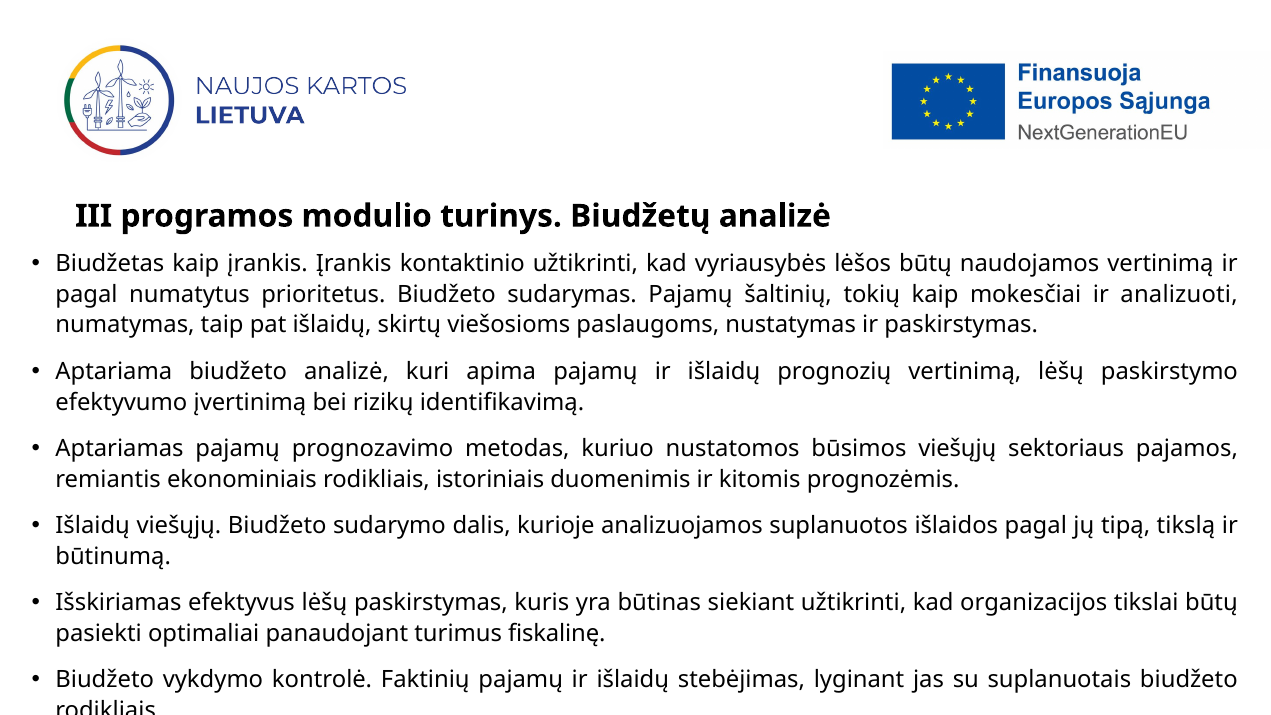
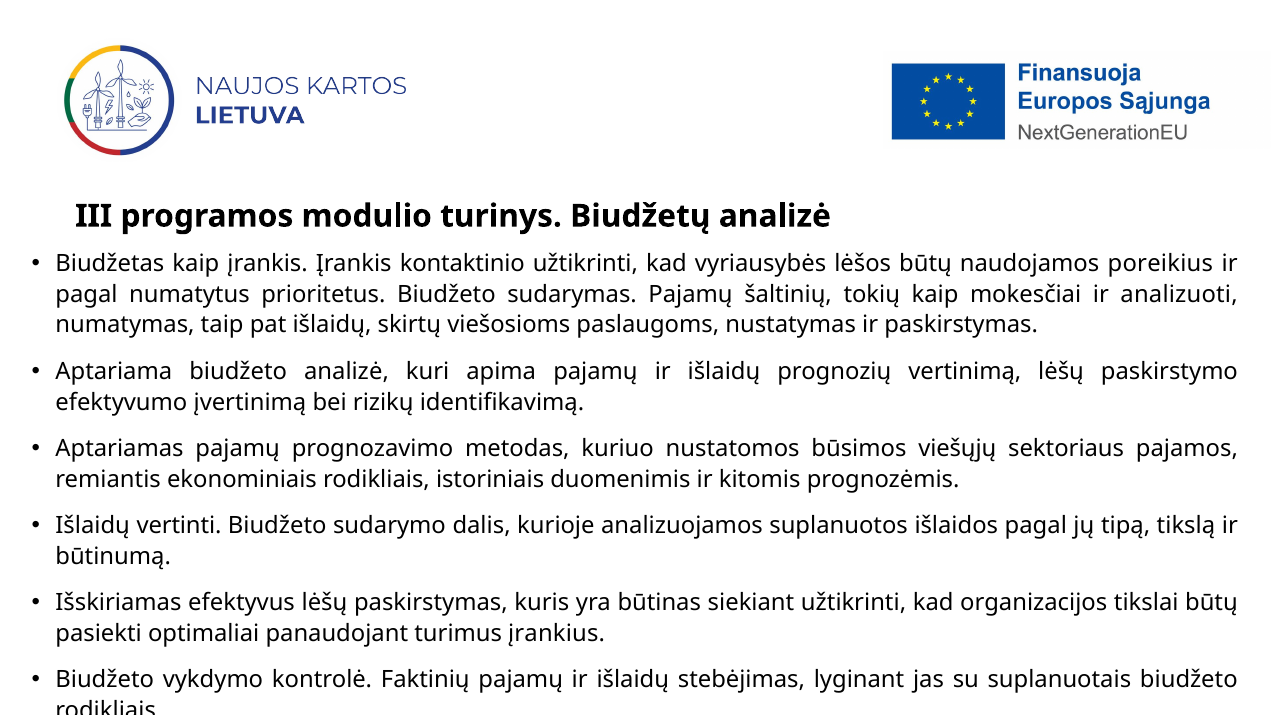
naudojamos vertinimą: vertinimą -> poreikius
Išlaidų viešųjų: viešųjų -> vertinti
fiskalinę: fiskalinę -> įrankius
